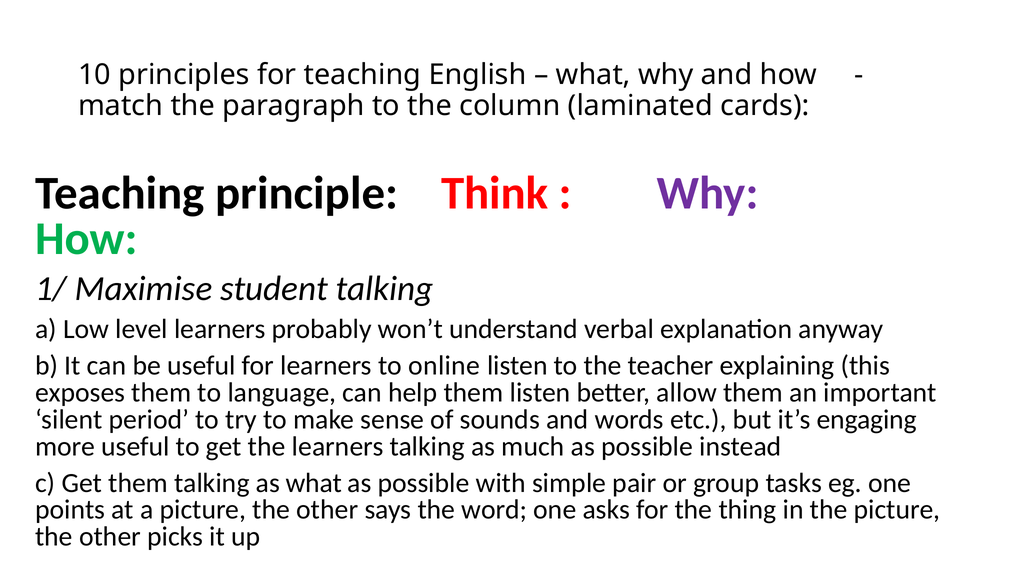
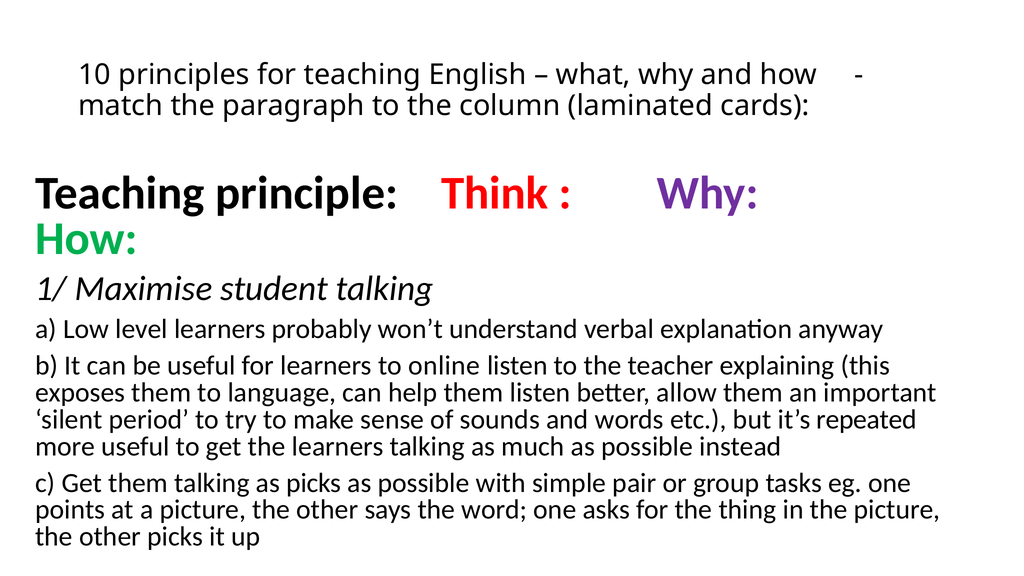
engaging: engaging -> repeated
as what: what -> picks
